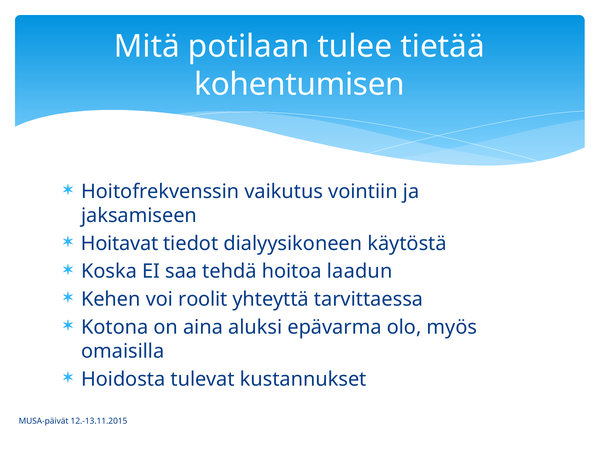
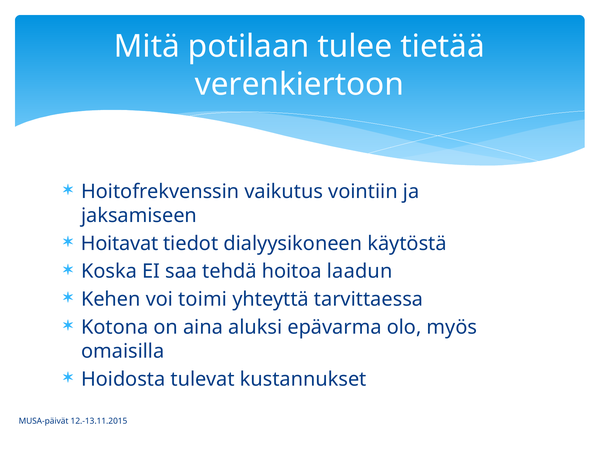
kohentumisen: kohentumisen -> verenkiertoon
roolit: roolit -> toimi
